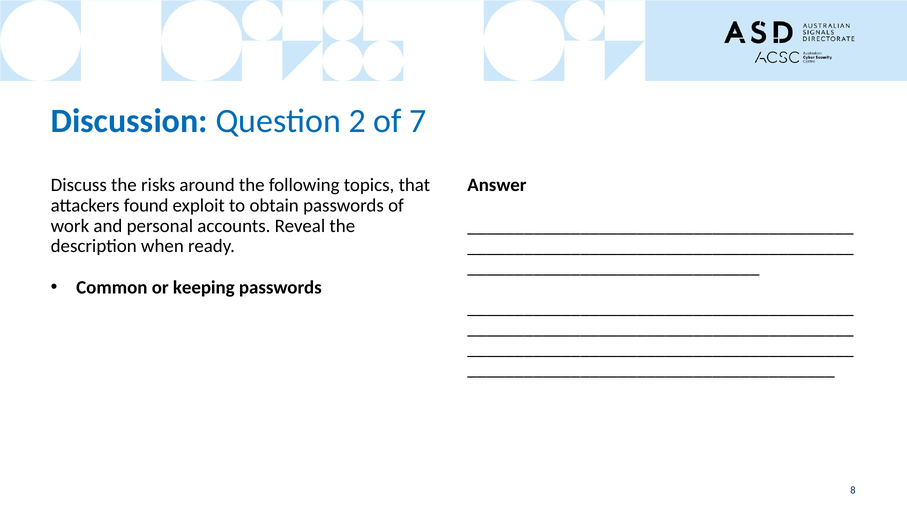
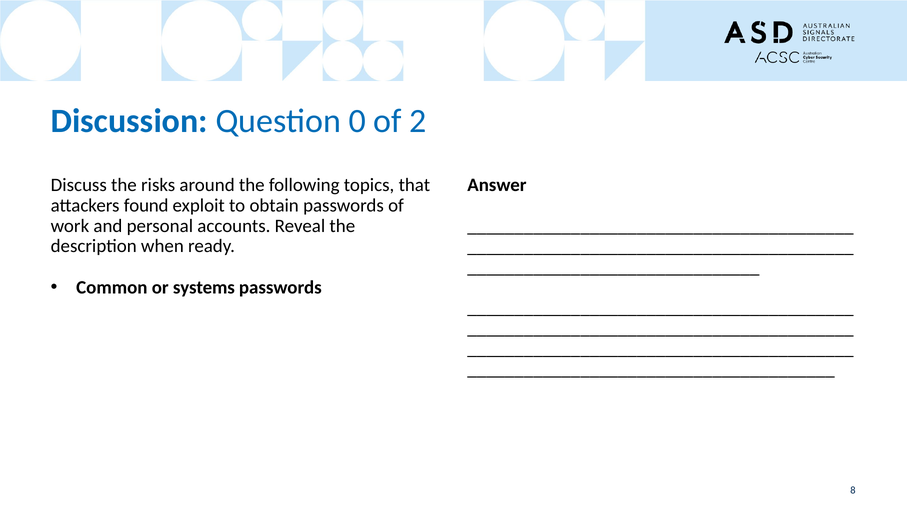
2: 2 -> 0
7: 7 -> 2
keeping: keeping -> systems
